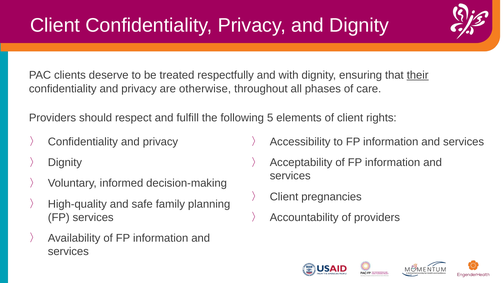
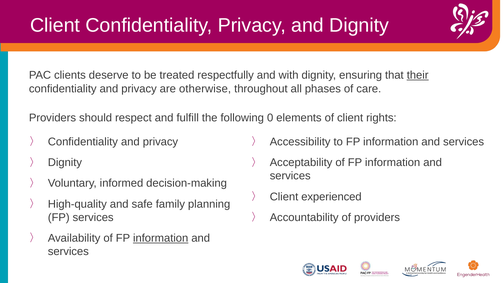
5: 5 -> 0
pregnancies: pregnancies -> experienced
information at (161, 239) underline: none -> present
